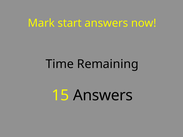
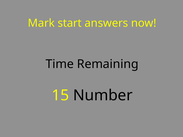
15 Answers: Answers -> Number
